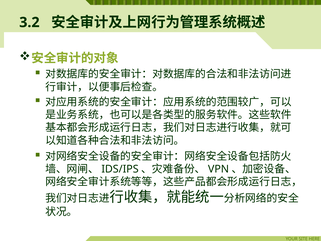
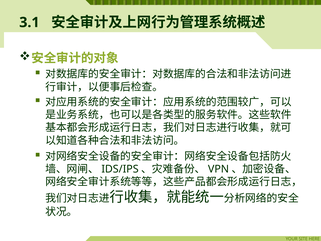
3.2: 3.2 -> 3.1
